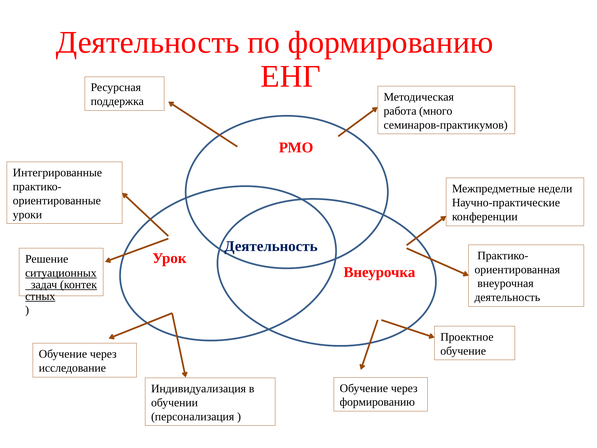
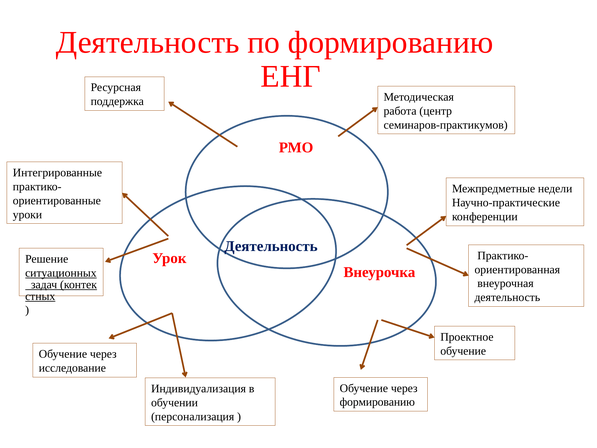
много: много -> центр
